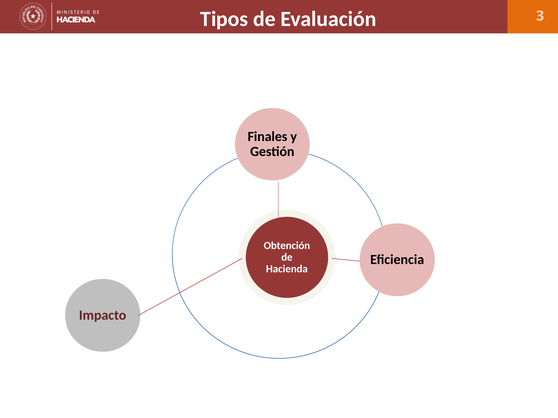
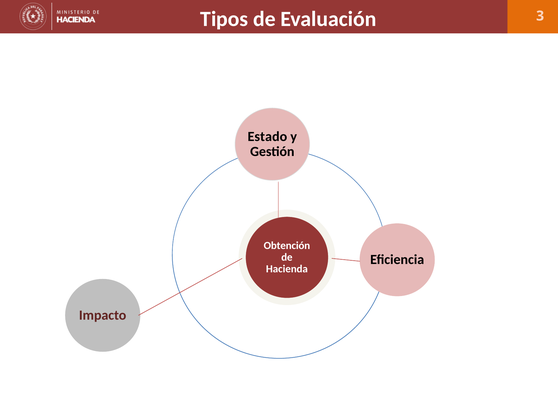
Finales: Finales -> Estado
